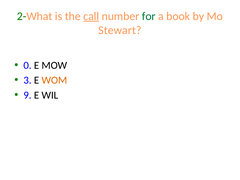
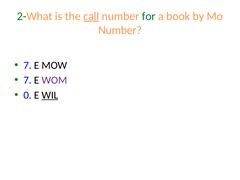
Stewart at (120, 30): Stewart -> Number
0 at (27, 65): 0 -> 7
3 at (27, 80): 3 -> 7
WOM colour: orange -> purple
9: 9 -> 0
WIL underline: none -> present
